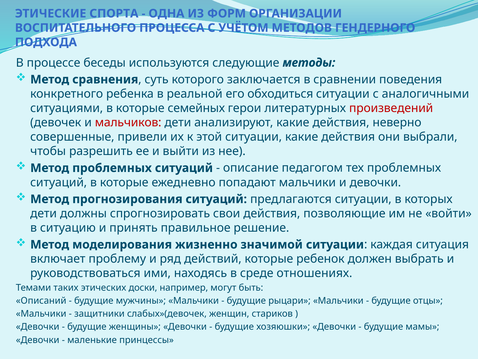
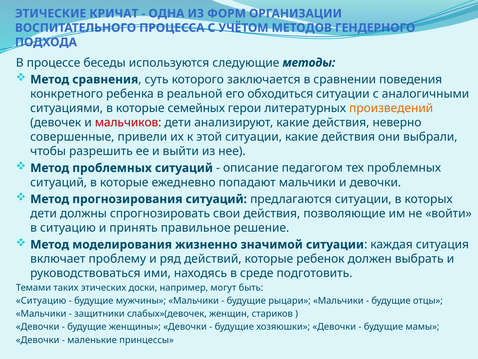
СПОРТА: СПОРТА -> КРИЧАТ
произведений colour: red -> orange
отношениях: отношениях -> подготовить
Описаний at (41, 300): Описаний -> Ситуацию
